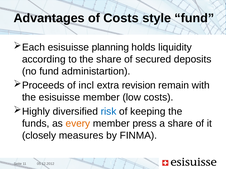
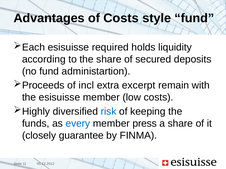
planning: planning -> required
revision: revision -> excerpt
every colour: orange -> blue
measures: measures -> guarantee
